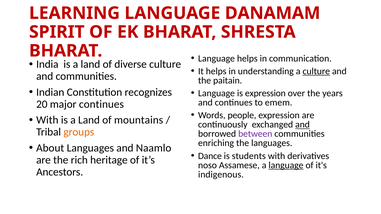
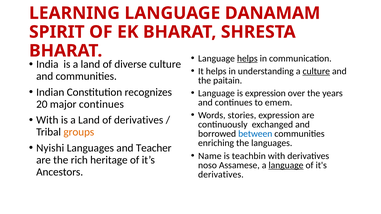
helps at (247, 59) underline: none -> present
people: people -> stories
of mountains: mountains -> derivatives
and at (303, 125) underline: present -> none
between colour: purple -> blue
About: About -> Nyishi
Naamlo: Naamlo -> Teacher
Dance: Dance -> Name
students: students -> teachbin
indigenous at (221, 175): indigenous -> derivatives
